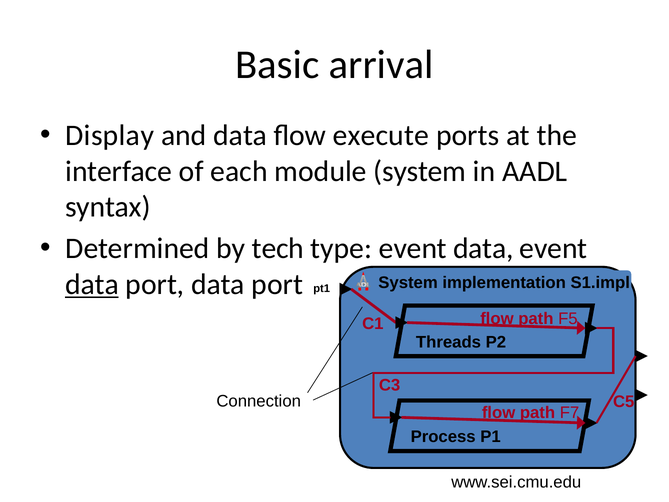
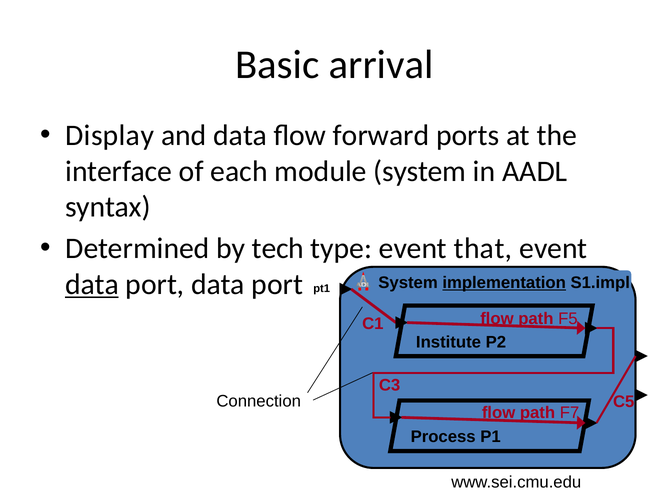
execute: execute -> forward
type event data: data -> that
implementation underline: none -> present
Threads: Threads -> Institute
